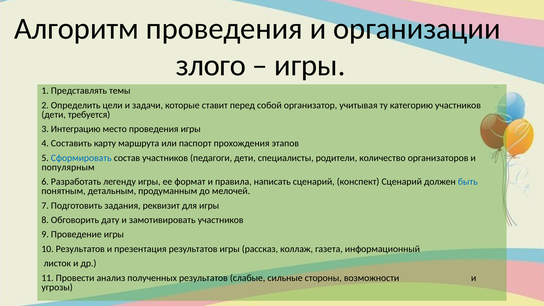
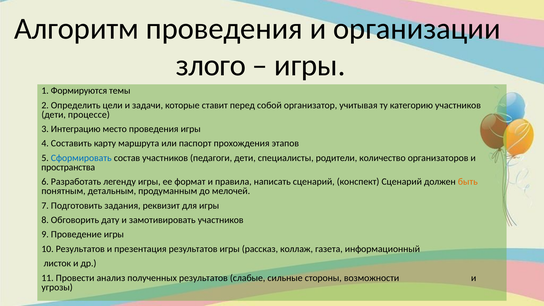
Представлять: Представлять -> Формируются
требуется: требуется -> процессе
популярным: популярным -> пространства
быть colour: blue -> orange
